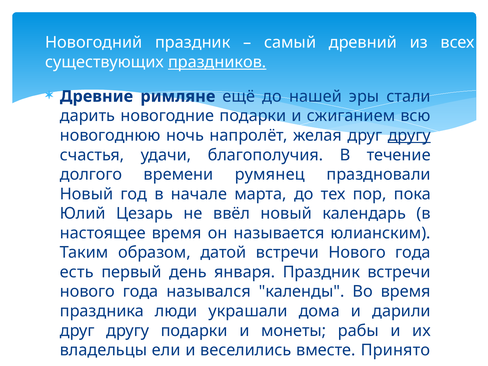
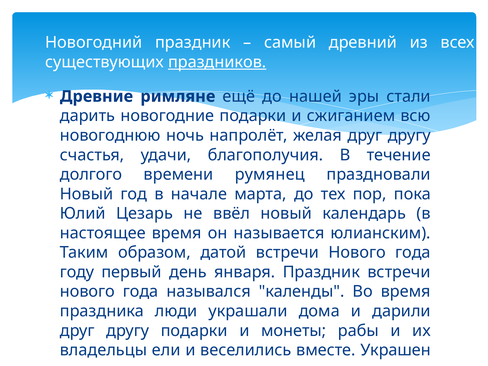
другу at (409, 135) underline: present -> none
есть: есть -> году
Принято: Принято -> Украшен
